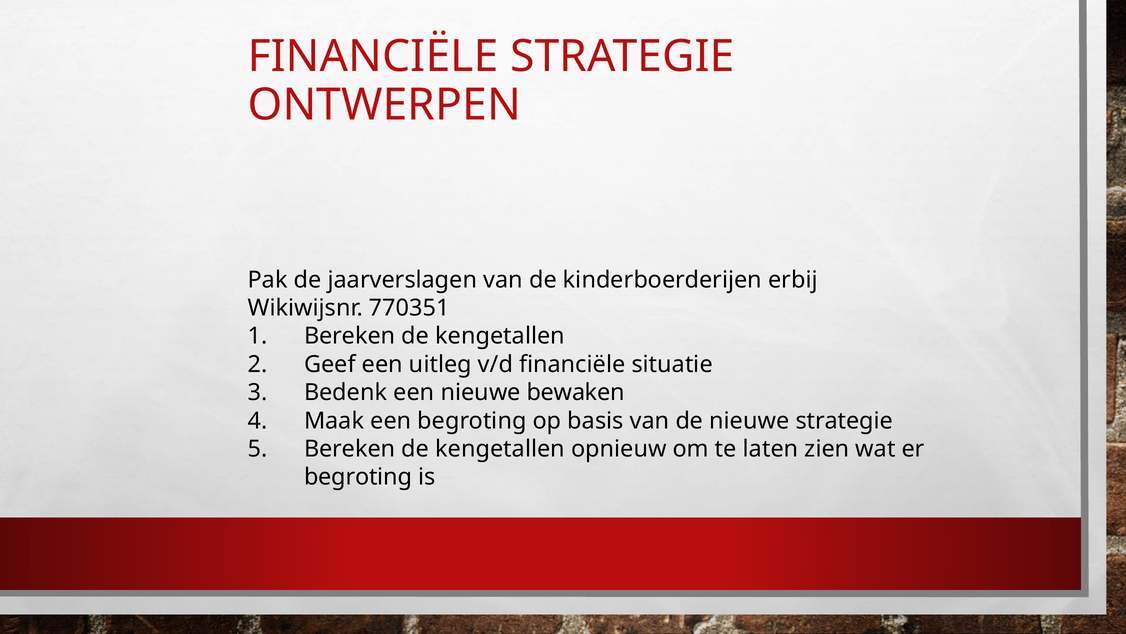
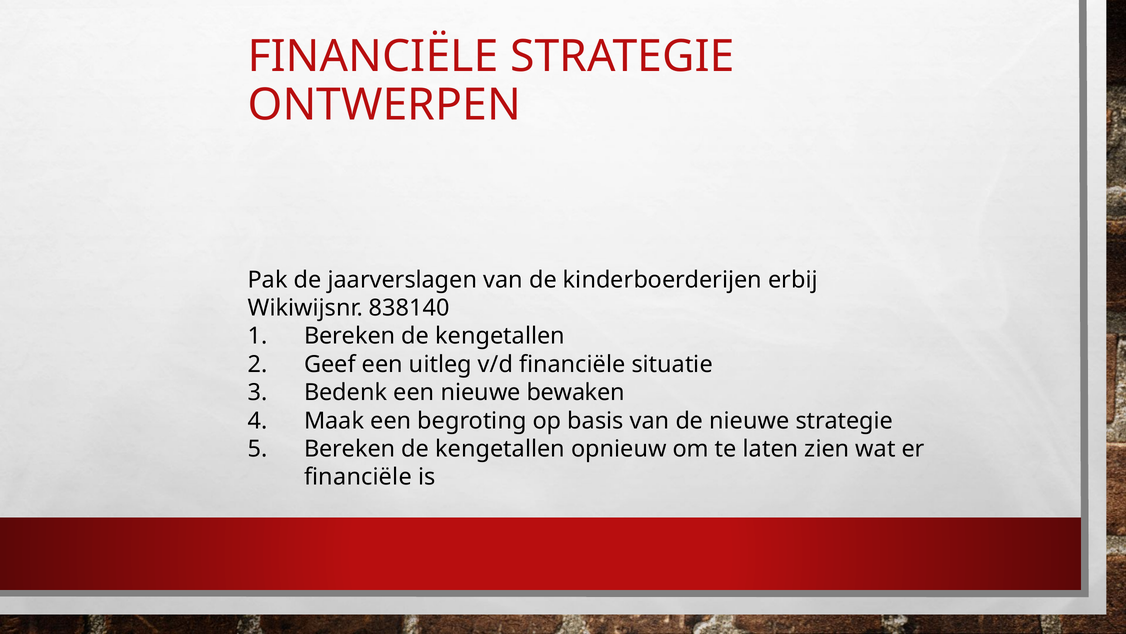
770351: 770351 -> 838140
begroting at (358, 477): begroting -> financiële
